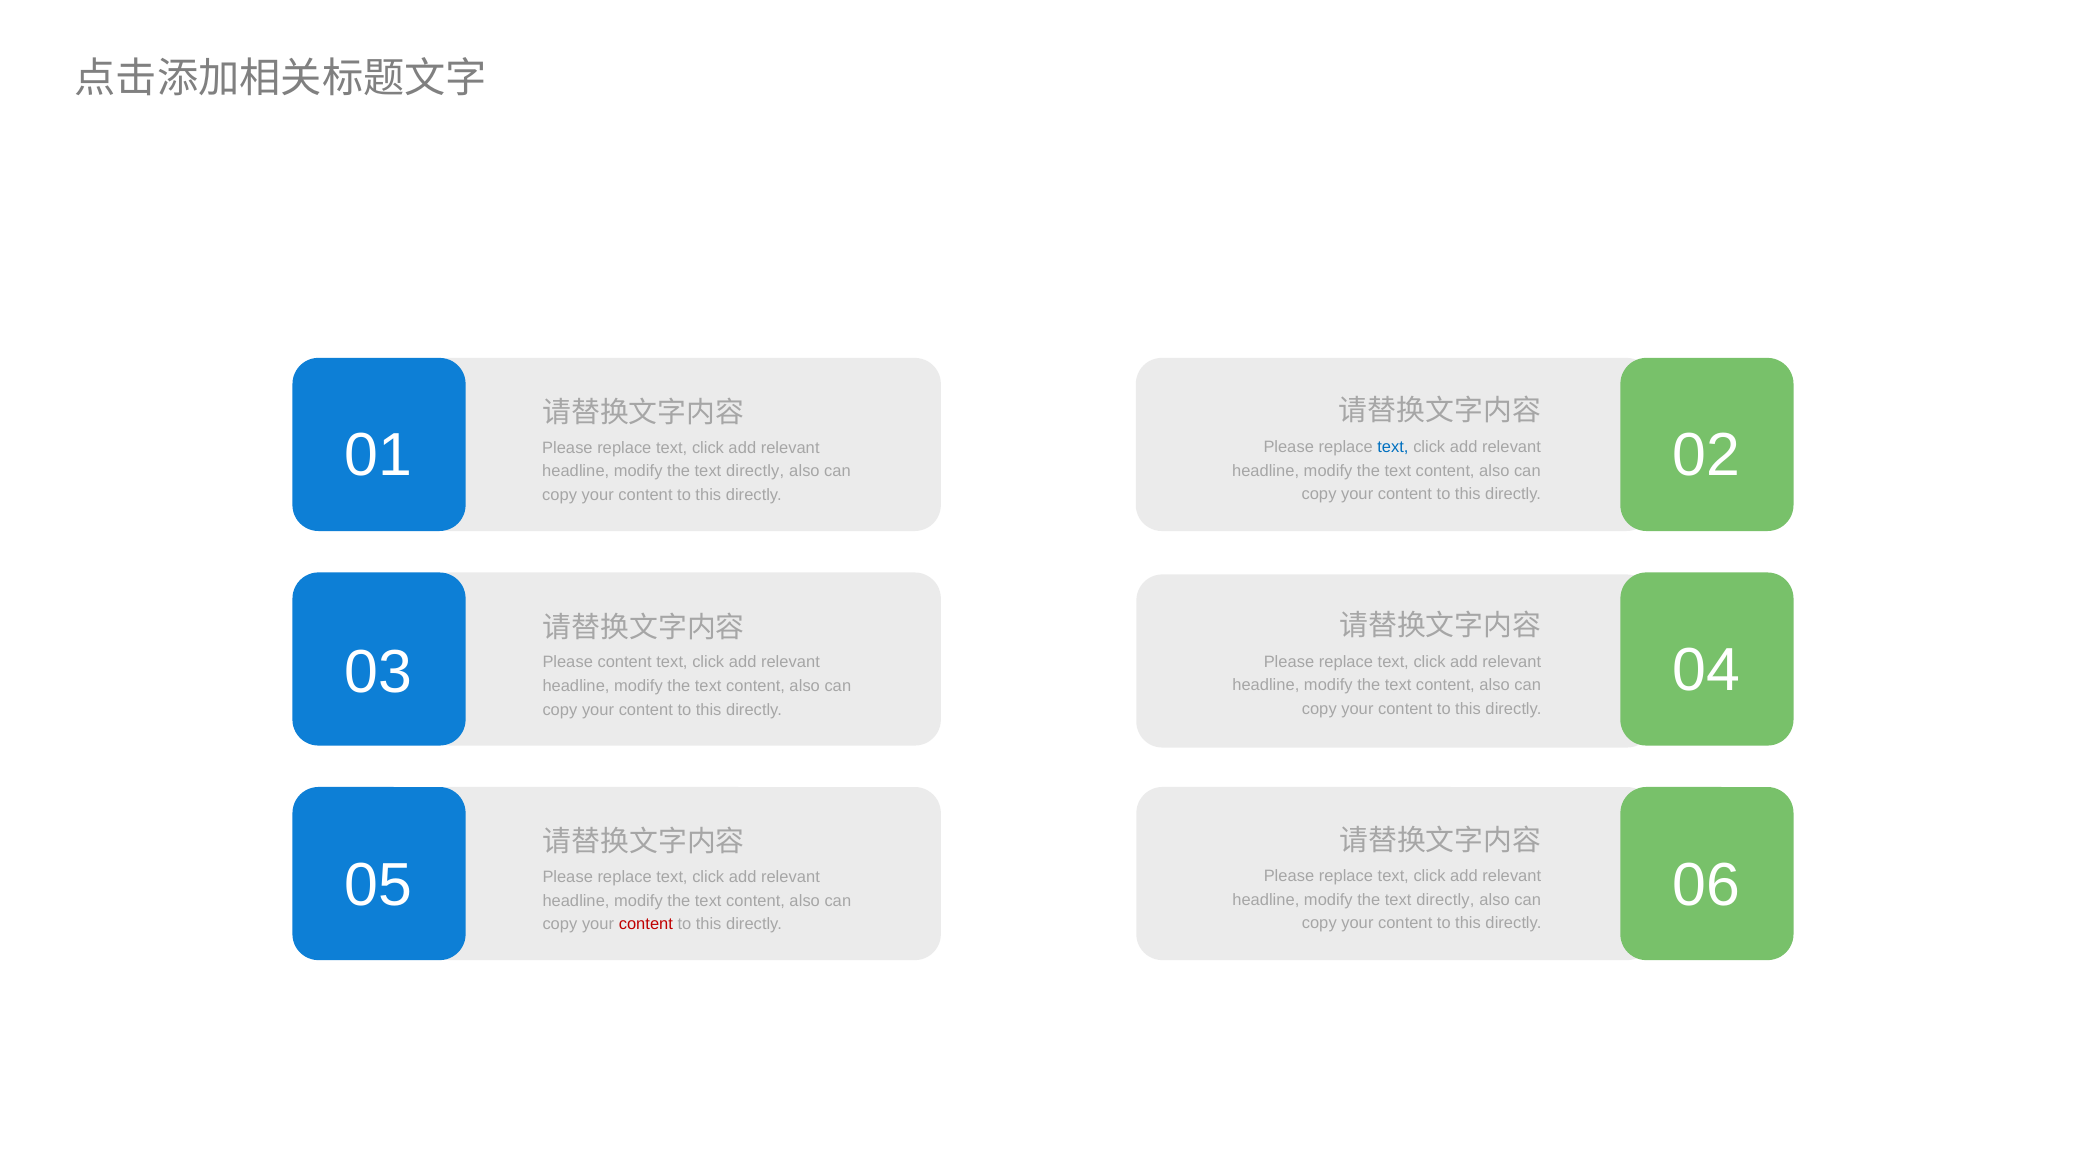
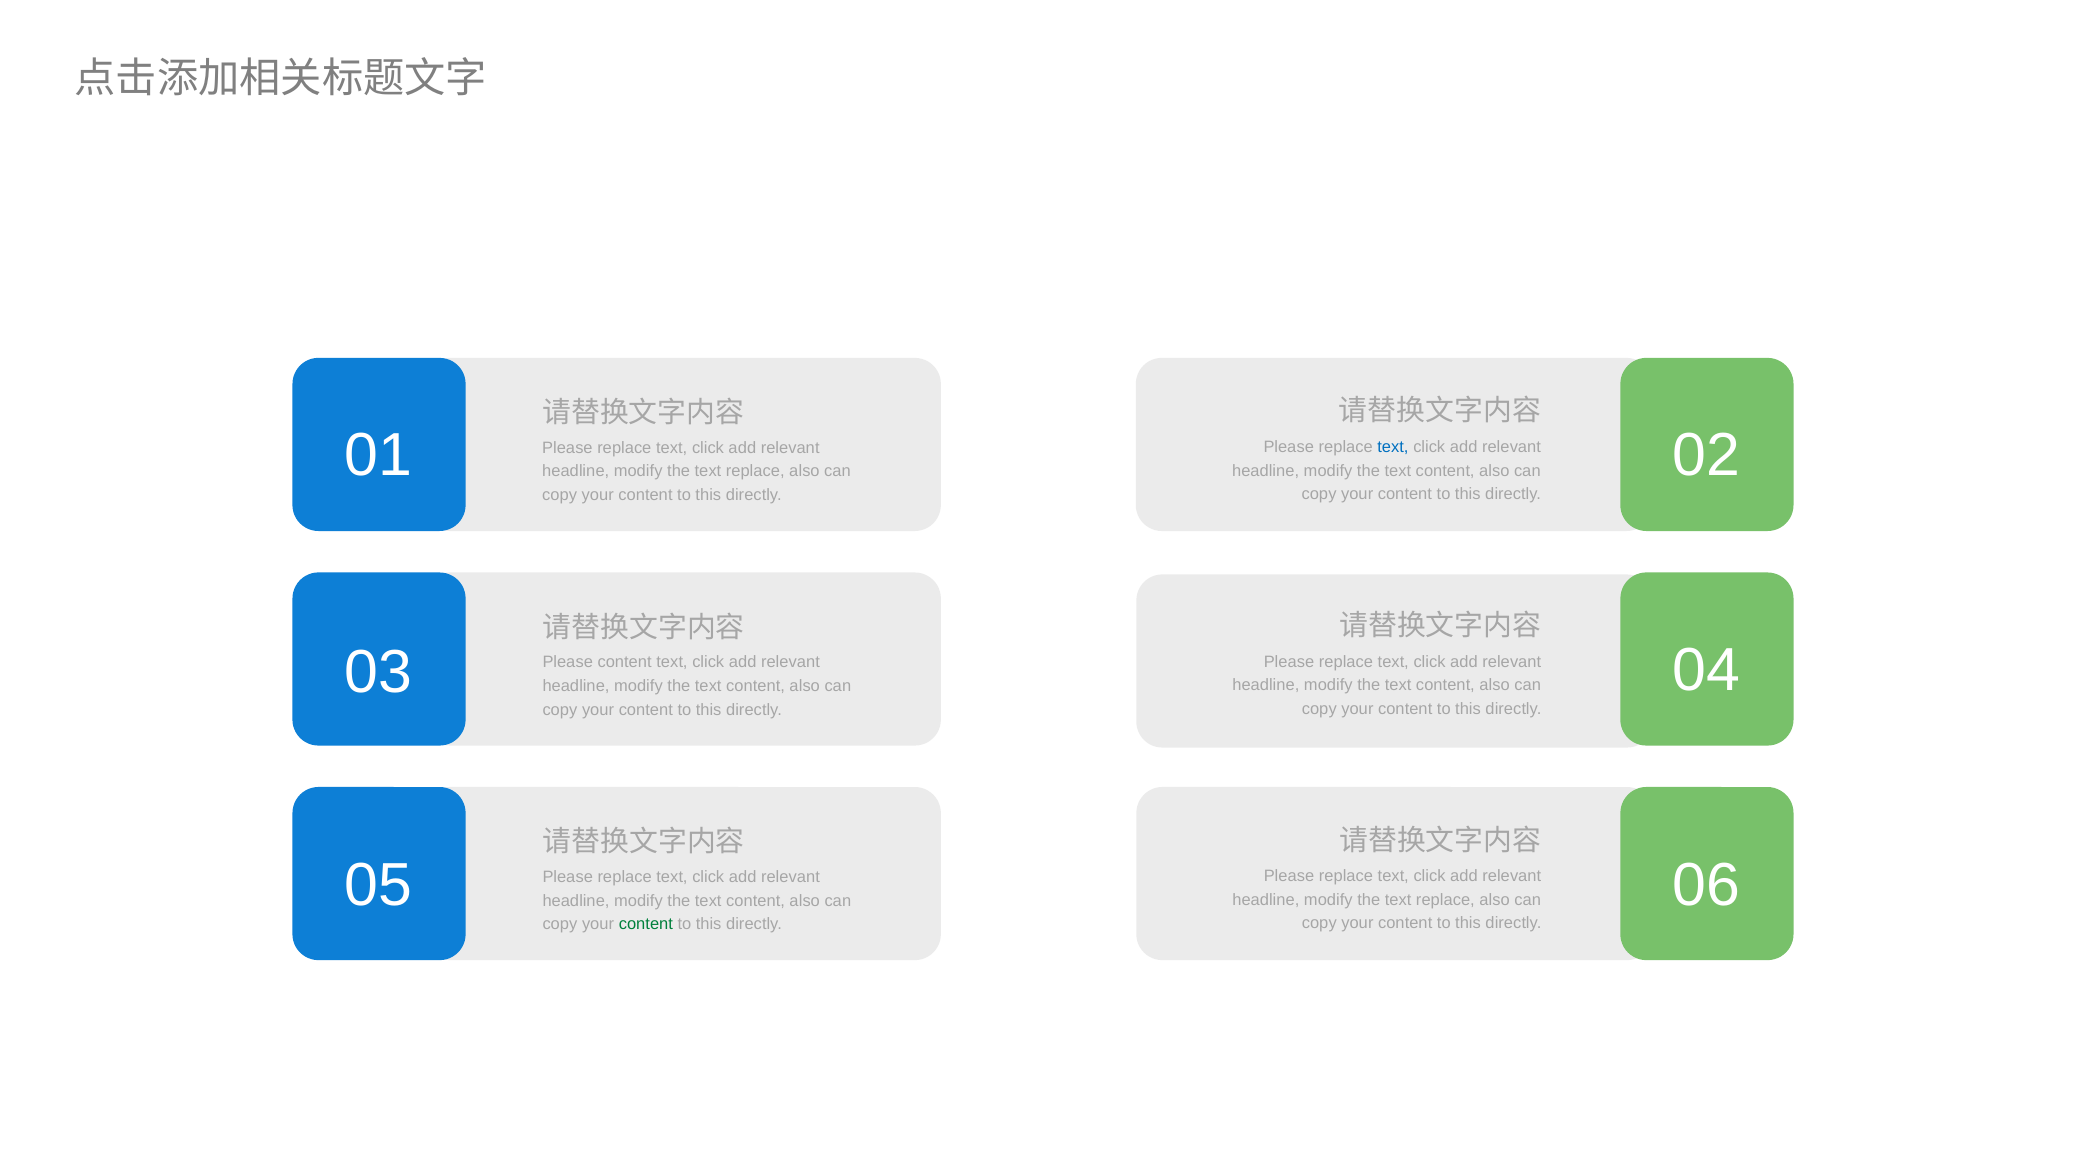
directly at (755, 472): directly -> replace
directly at (1445, 900): directly -> replace
content at (646, 925) colour: red -> green
